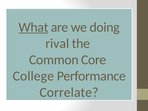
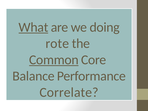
rival: rival -> rote
Common underline: none -> present
College: College -> Balance
